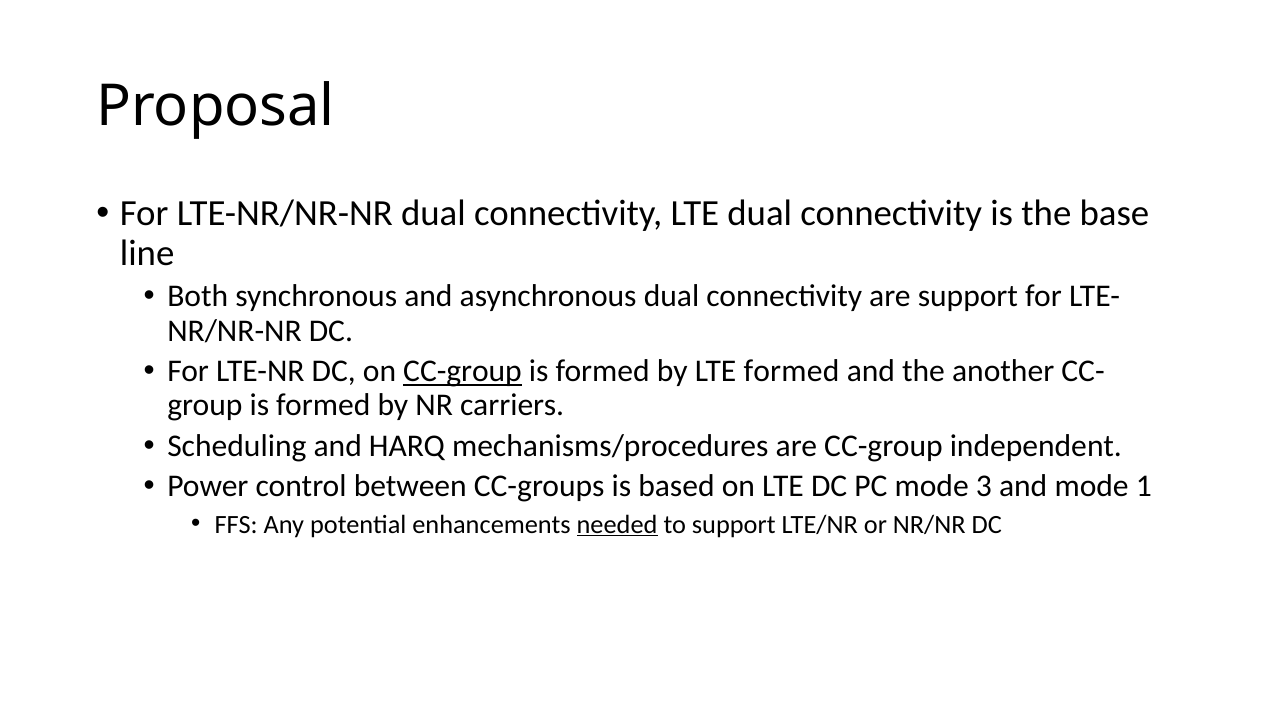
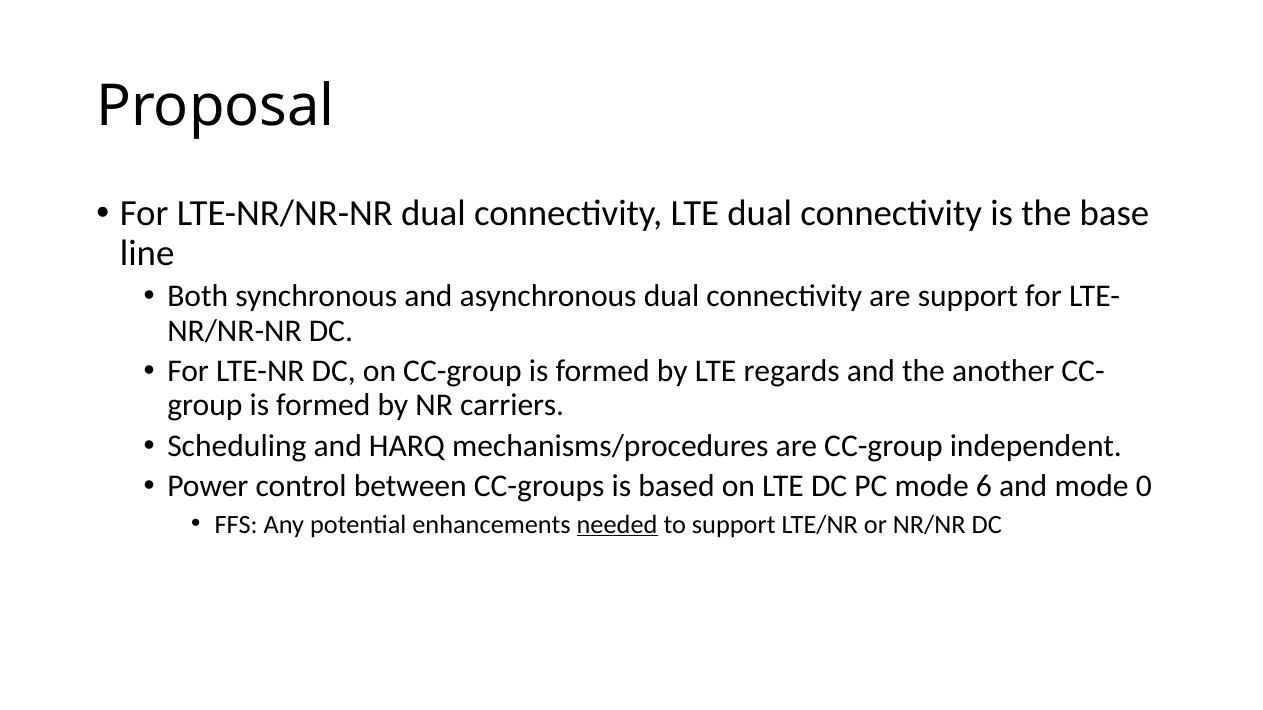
CC-group at (463, 371) underline: present -> none
LTE formed: formed -> regards
3: 3 -> 6
1: 1 -> 0
